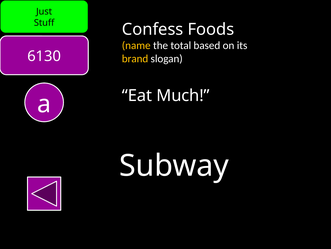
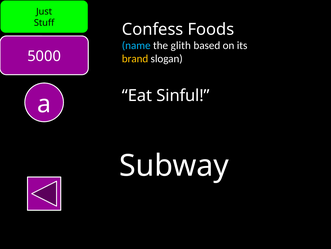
name colour: yellow -> light blue
total: total -> glith
6130: 6130 -> 5000
Much: Much -> Sinful
